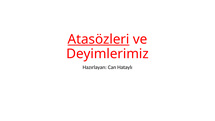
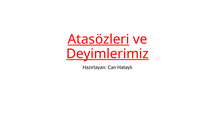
Deyimlerimiz underline: none -> present
